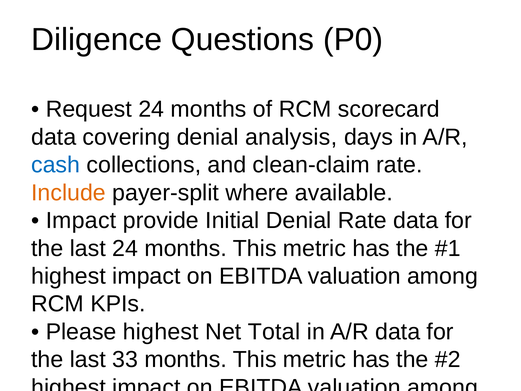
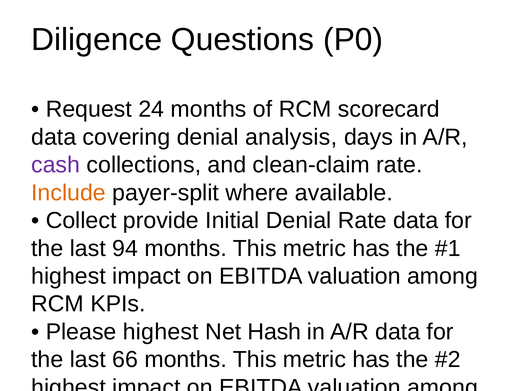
cash at (56, 165) colour: blue -> purple
Impact at (81, 220): Impact -> Collect
last 24: 24 -> 94
Total: Total -> Hash
33: 33 -> 66
